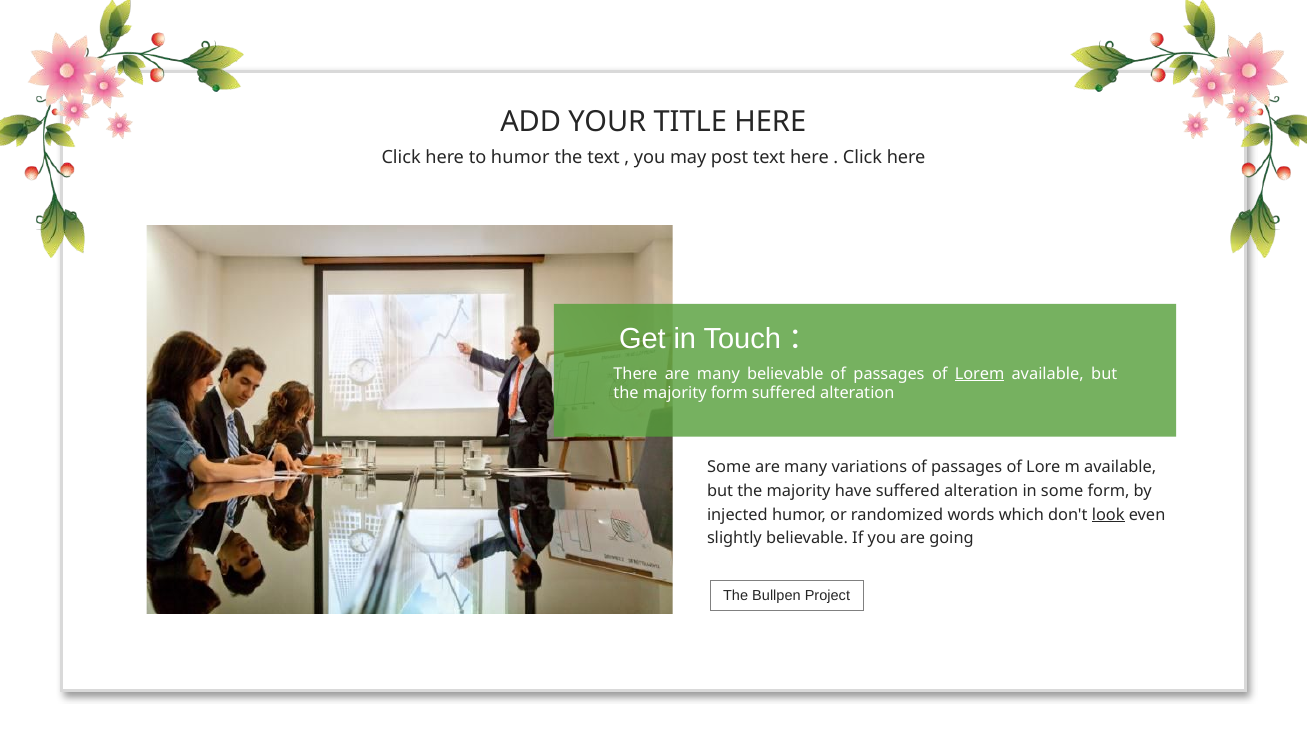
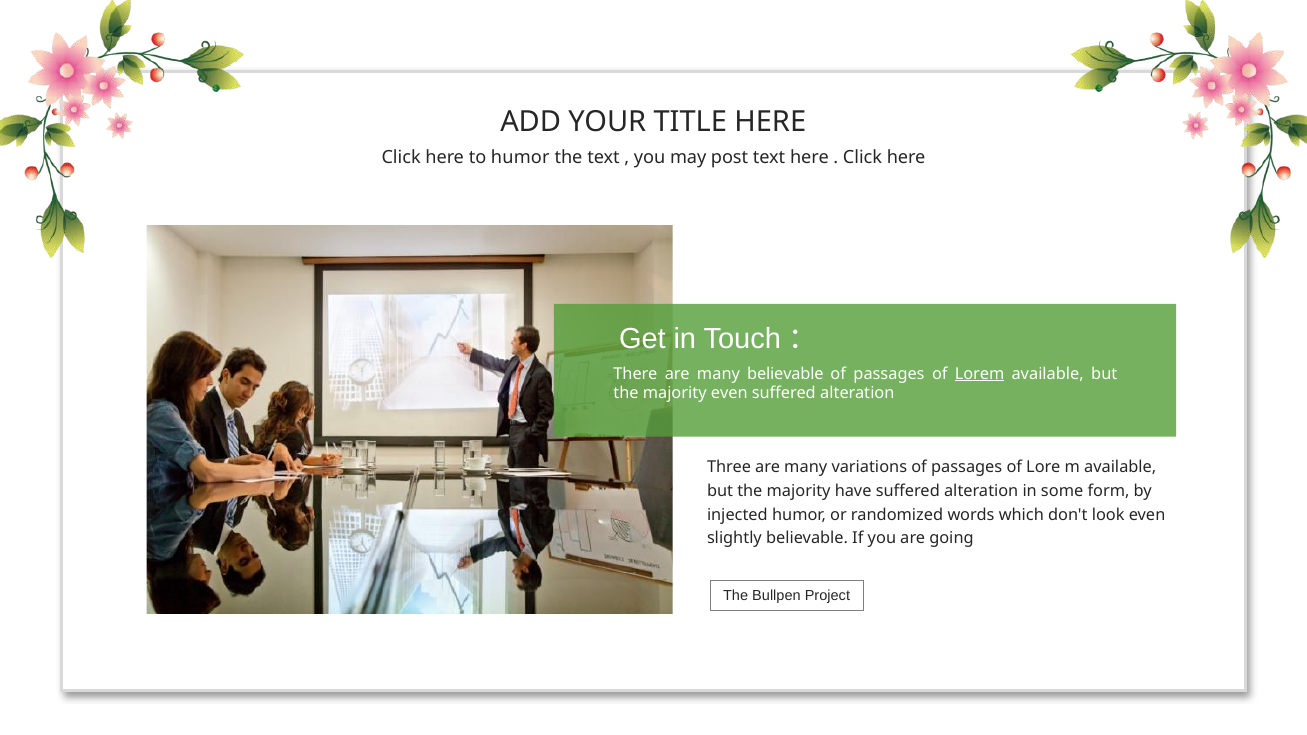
majority form: form -> even
Some at (729, 468): Some -> Three
look underline: present -> none
